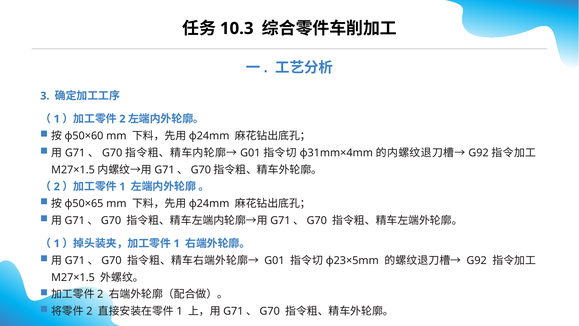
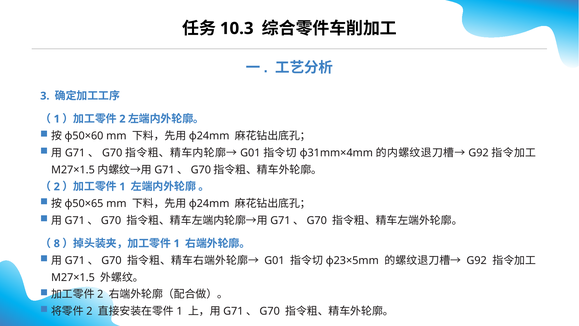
1 at (57, 243): 1 -> 8
